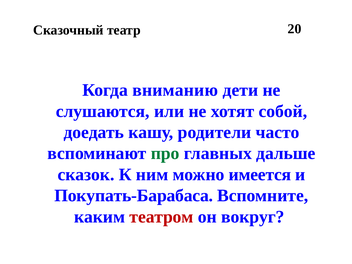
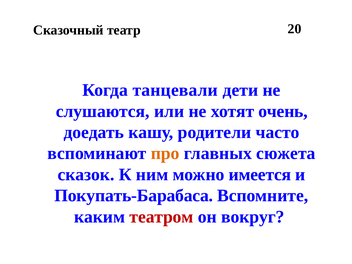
вниманию: вниманию -> танцевали
собой: собой -> очень
про colour: green -> orange
дальше: дальше -> сюжета
